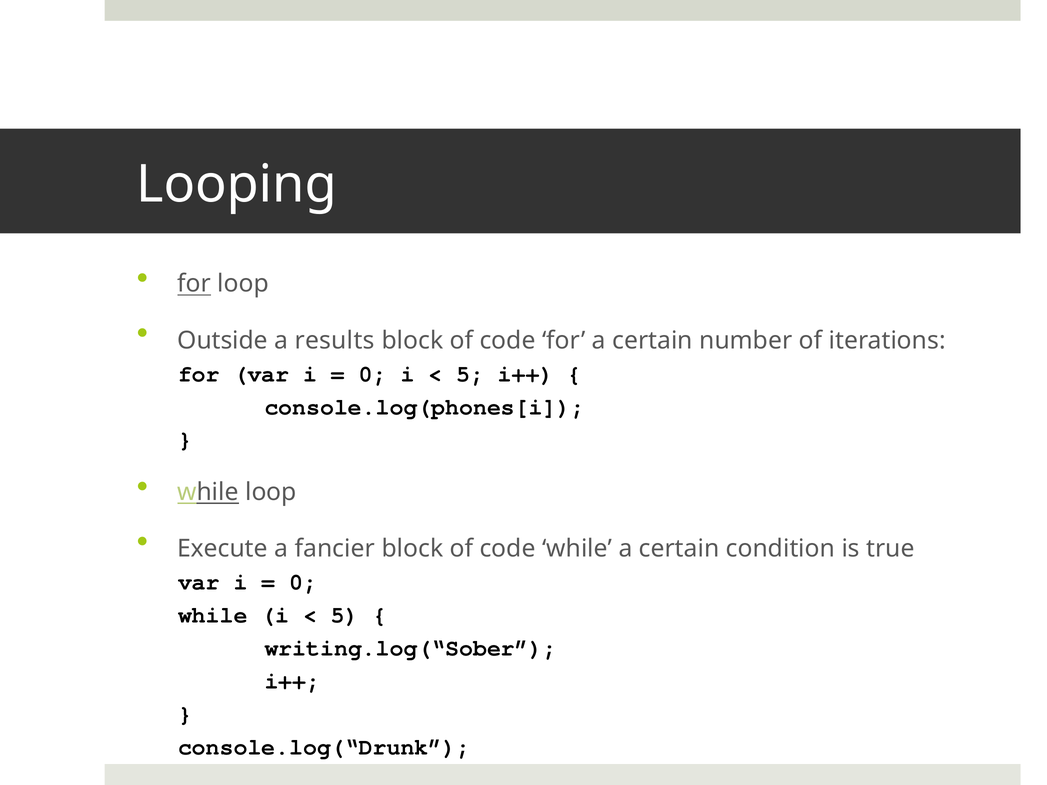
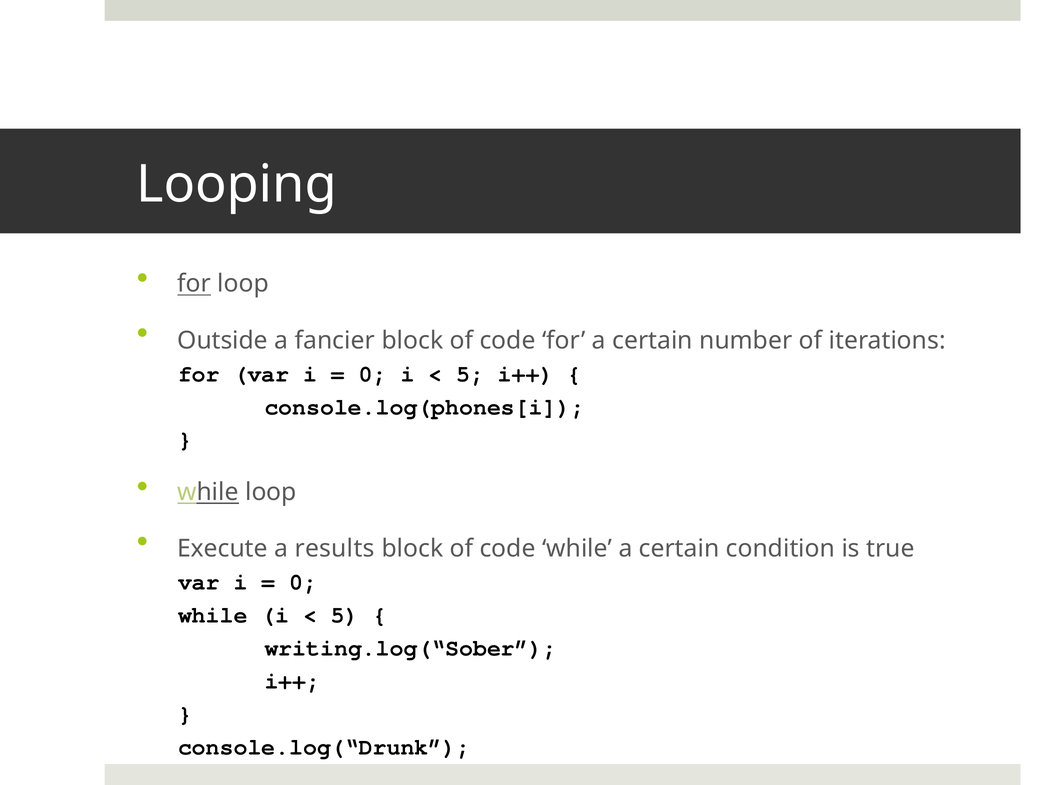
results: results -> fancier
fancier: fancier -> results
